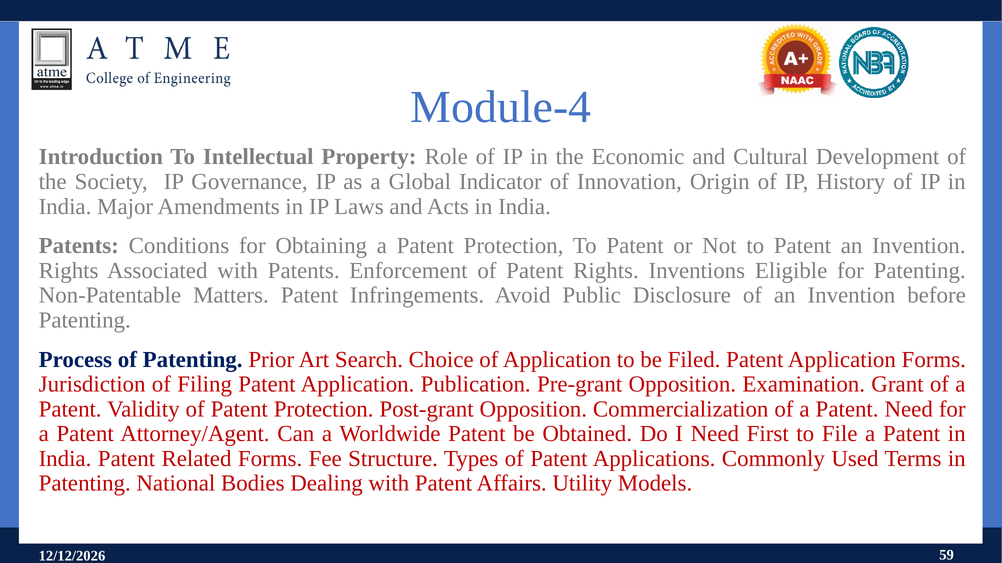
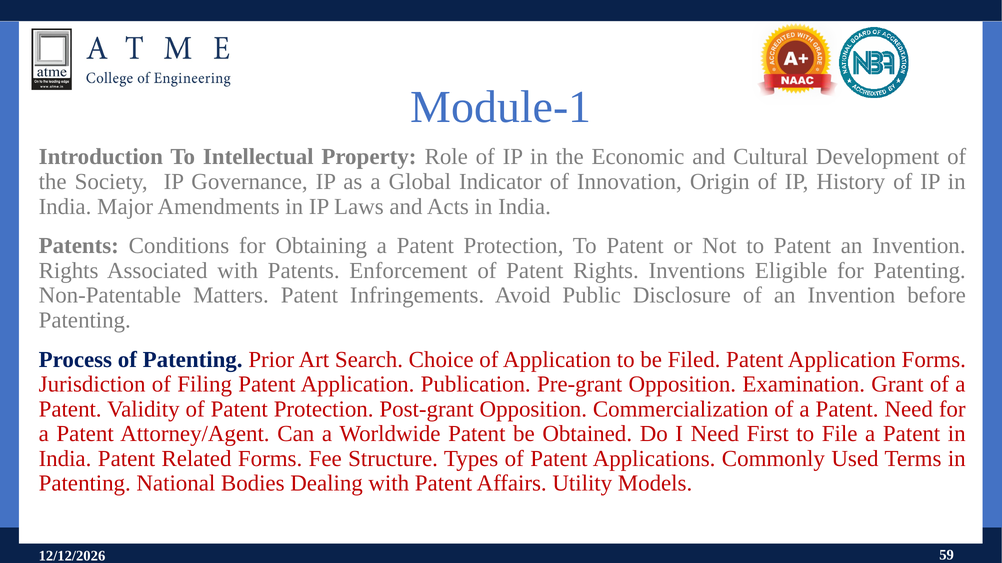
Module-4: Module-4 -> Module-1
